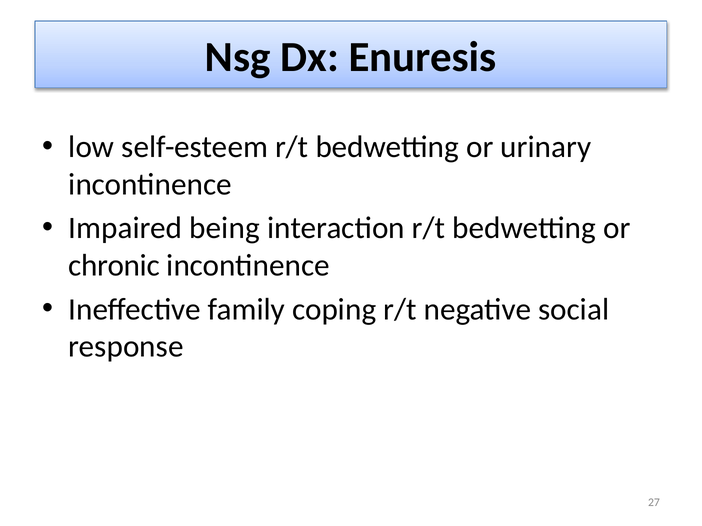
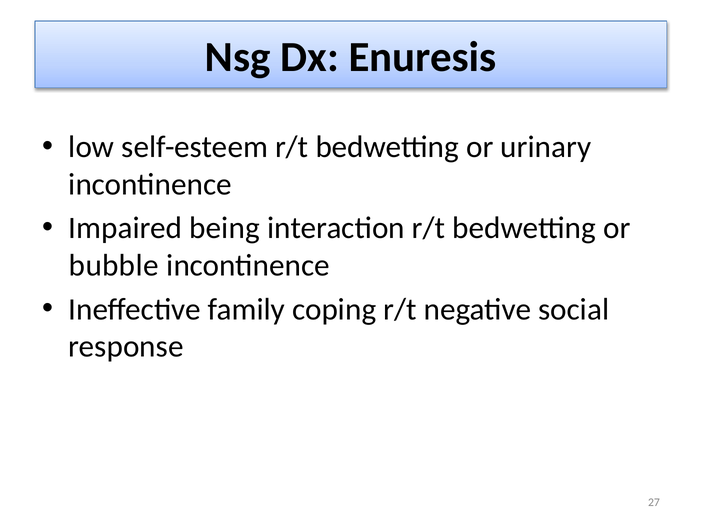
chronic: chronic -> bubble
